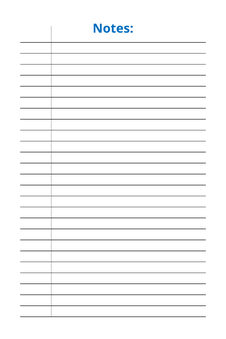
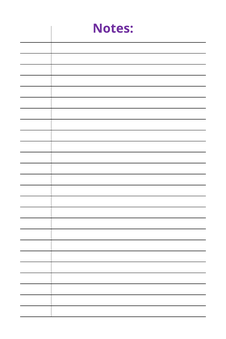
Notes colour: blue -> purple
